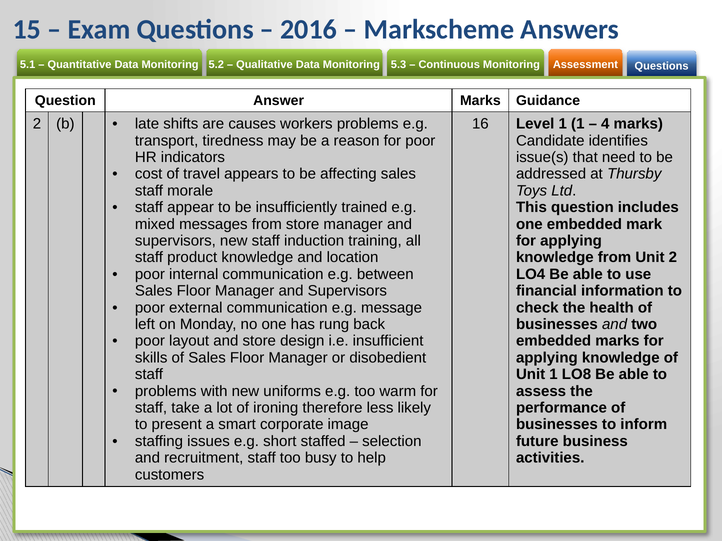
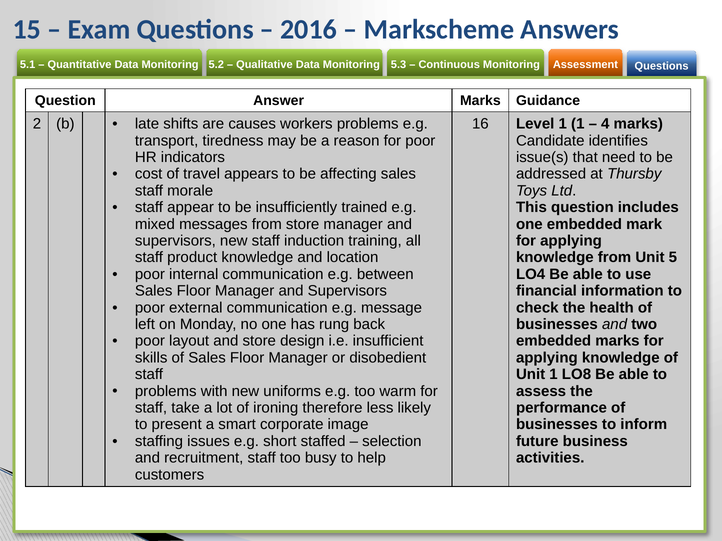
Unit 2: 2 -> 5
